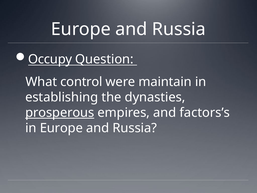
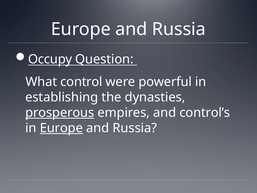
maintain: maintain -> powerful
factors’s: factors’s -> control’s
Europe at (61, 128) underline: none -> present
